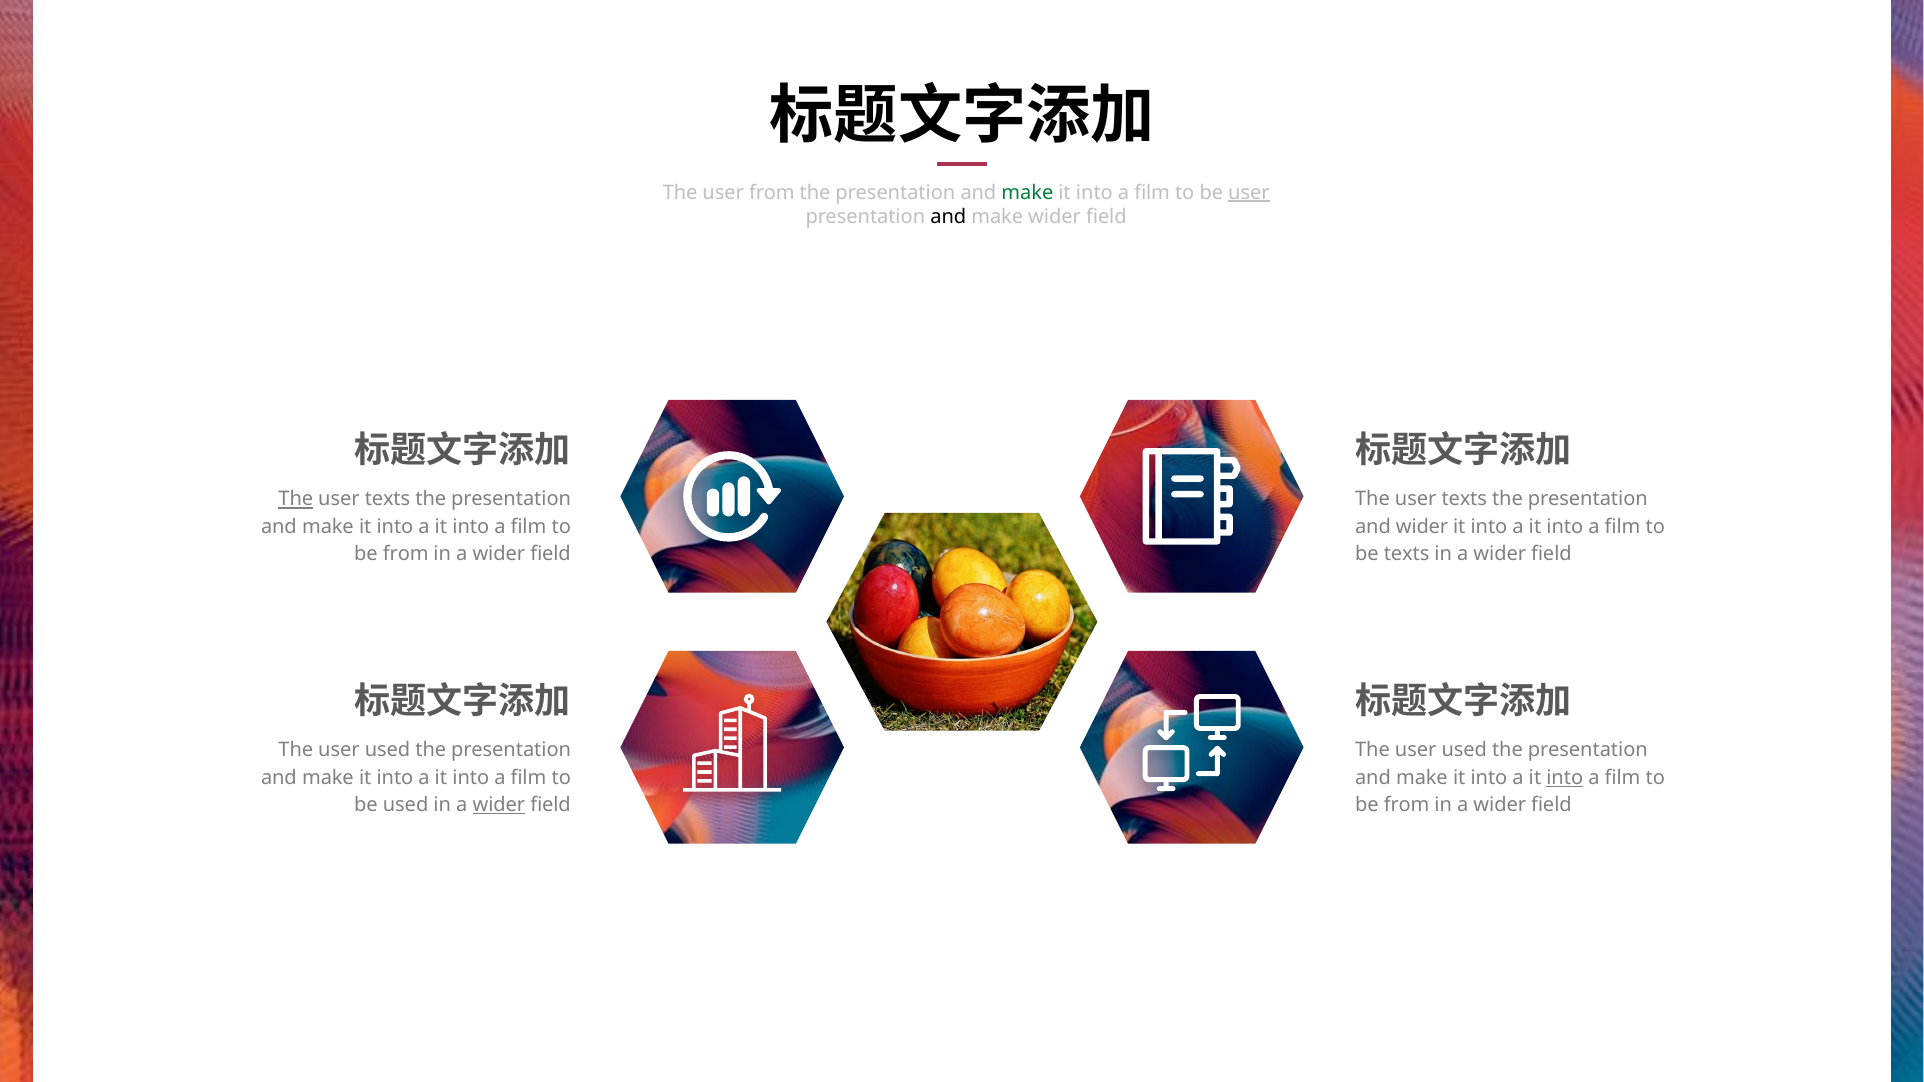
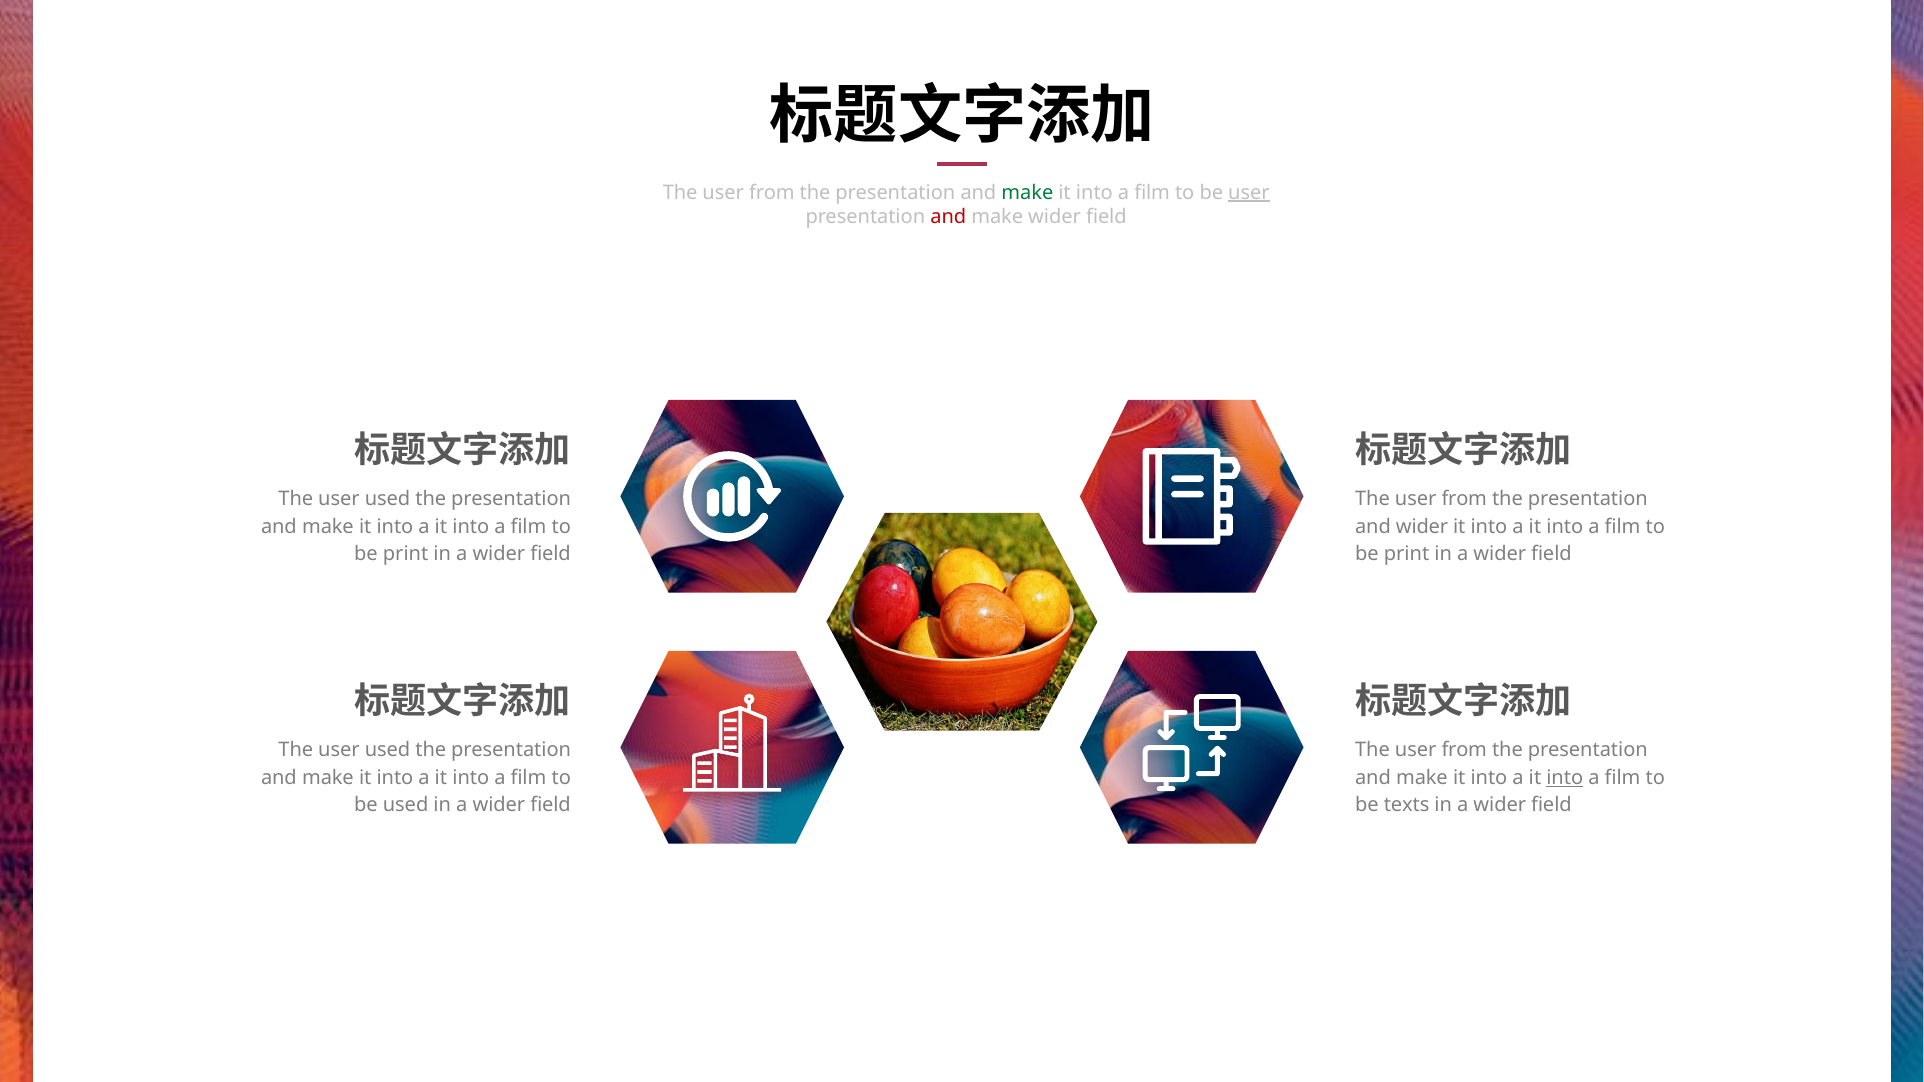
and at (948, 217) colour: black -> red
The at (296, 499) underline: present -> none
texts at (387, 499): texts -> used
texts at (1464, 499): texts -> from
from at (406, 554): from -> print
texts at (1407, 554): texts -> print
used at (1464, 750): used -> from
wider at (499, 805) underline: present -> none
from at (1407, 805): from -> texts
